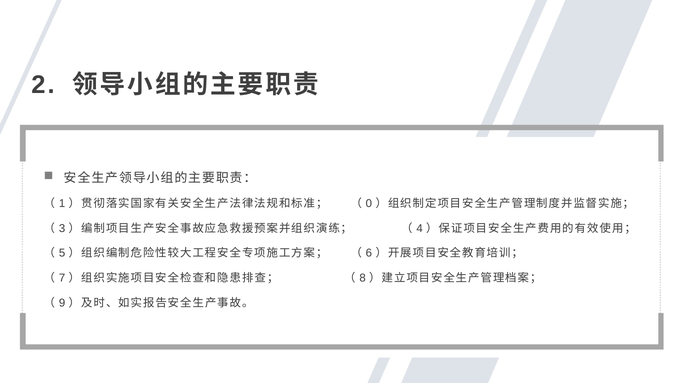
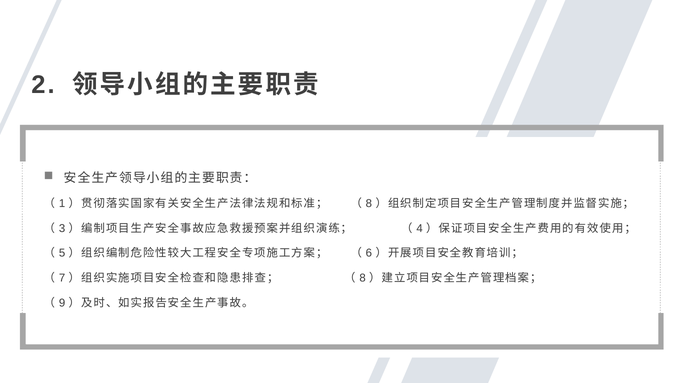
0 at (369, 204): 0 -> 8
